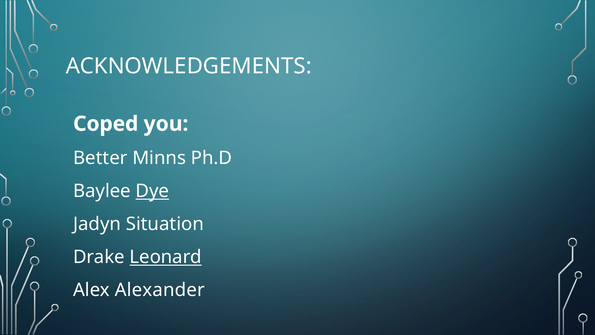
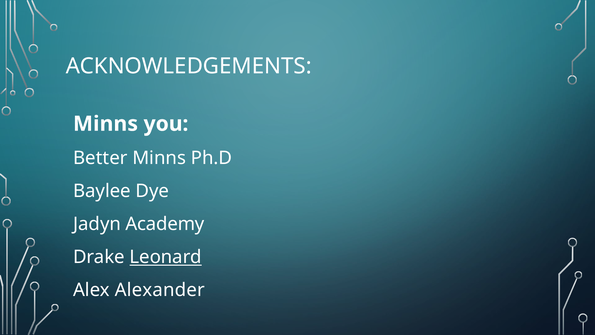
Coped at (106, 124): Coped -> Minns
Dye underline: present -> none
Situation: Situation -> Academy
